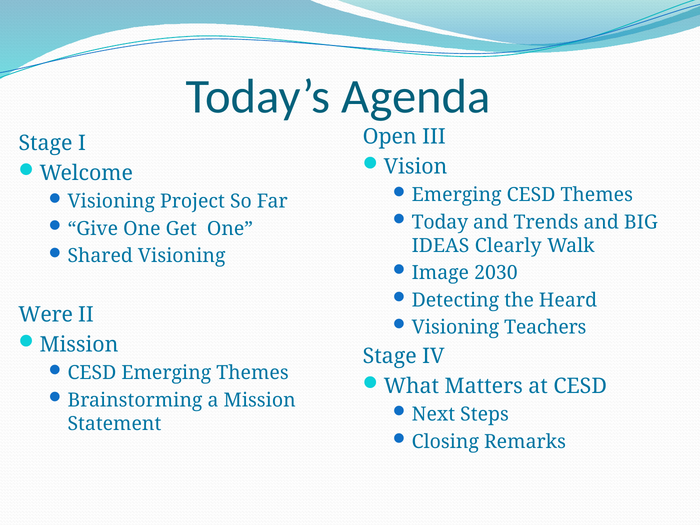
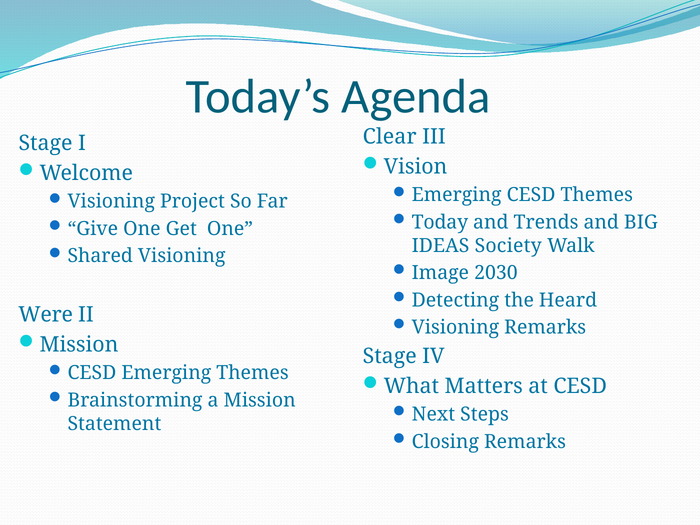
Open: Open -> Clear
Clearly: Clearly -> Society
Visioning Teachers: Teachers -> Remarks
